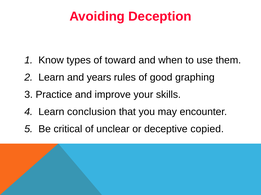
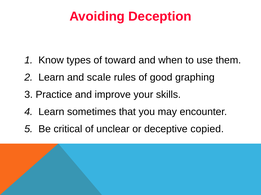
years: years -> scale
conclusion: conclusion -> sometimes
